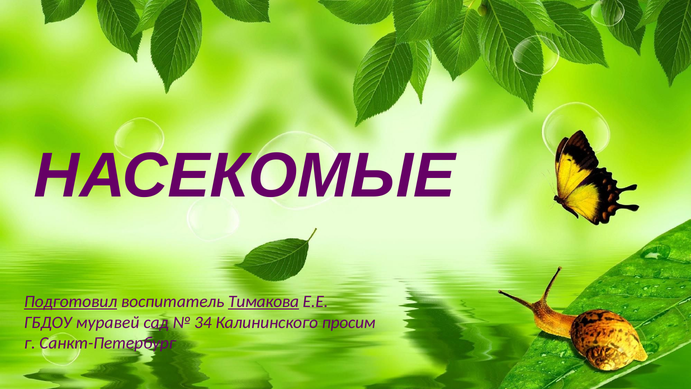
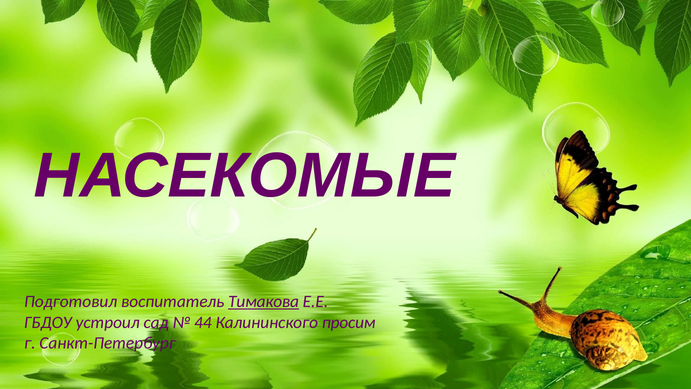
Подготовил underline: present -> none
муравей: муравей -> устроил
34: 34 -> 44
